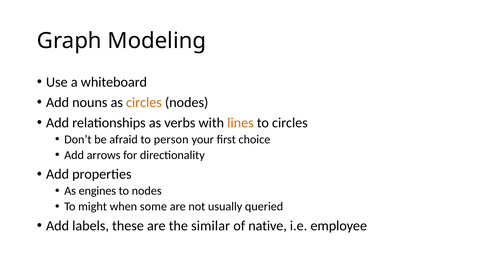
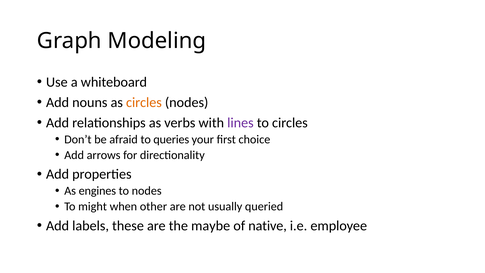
lines colour: orange -> purple
person: person -> queries
some: some -> other
similar: similar -> maybe
